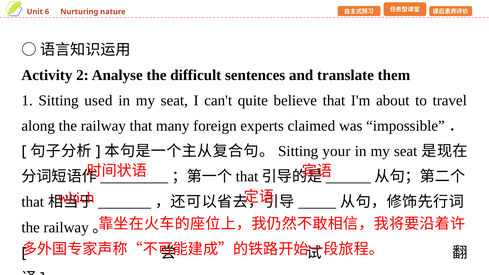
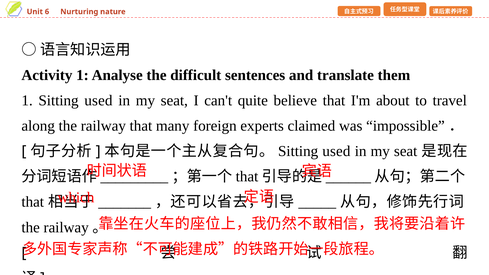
Activity 2: 2 -> 1
your at (336, 151): your -> used
